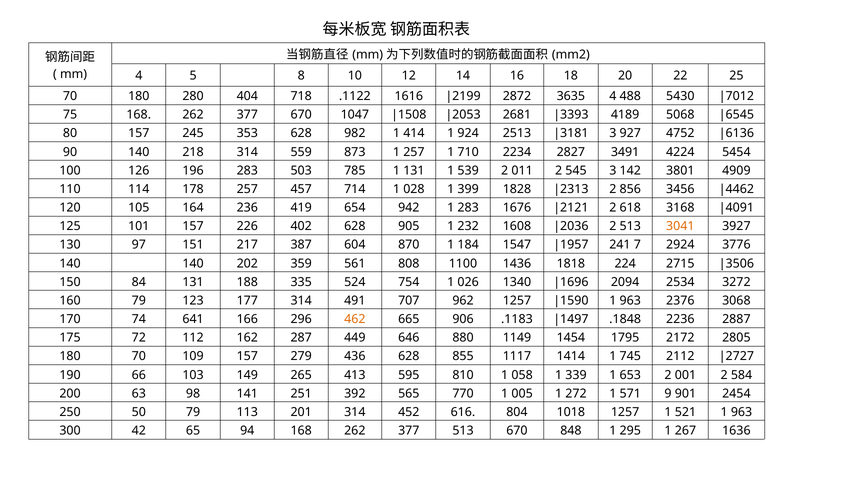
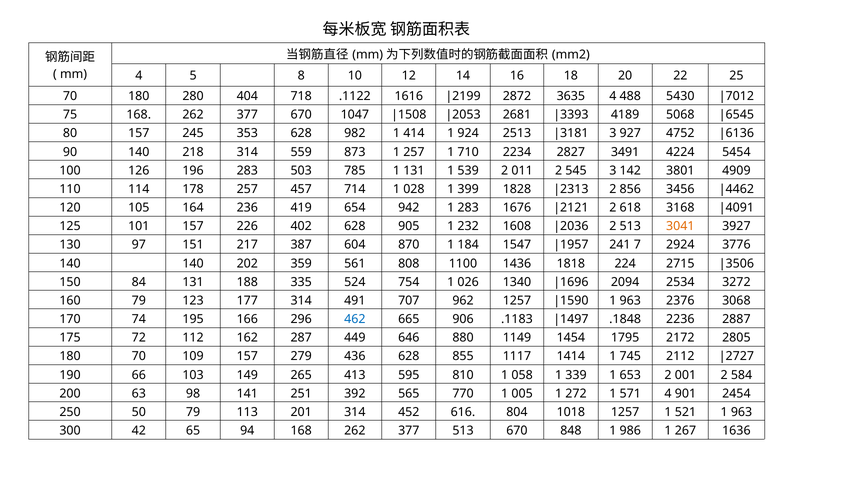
641: 641 -> 195
462 colour: orange -> blue
571 9: 9 -> 4
295: 295 -> 986
